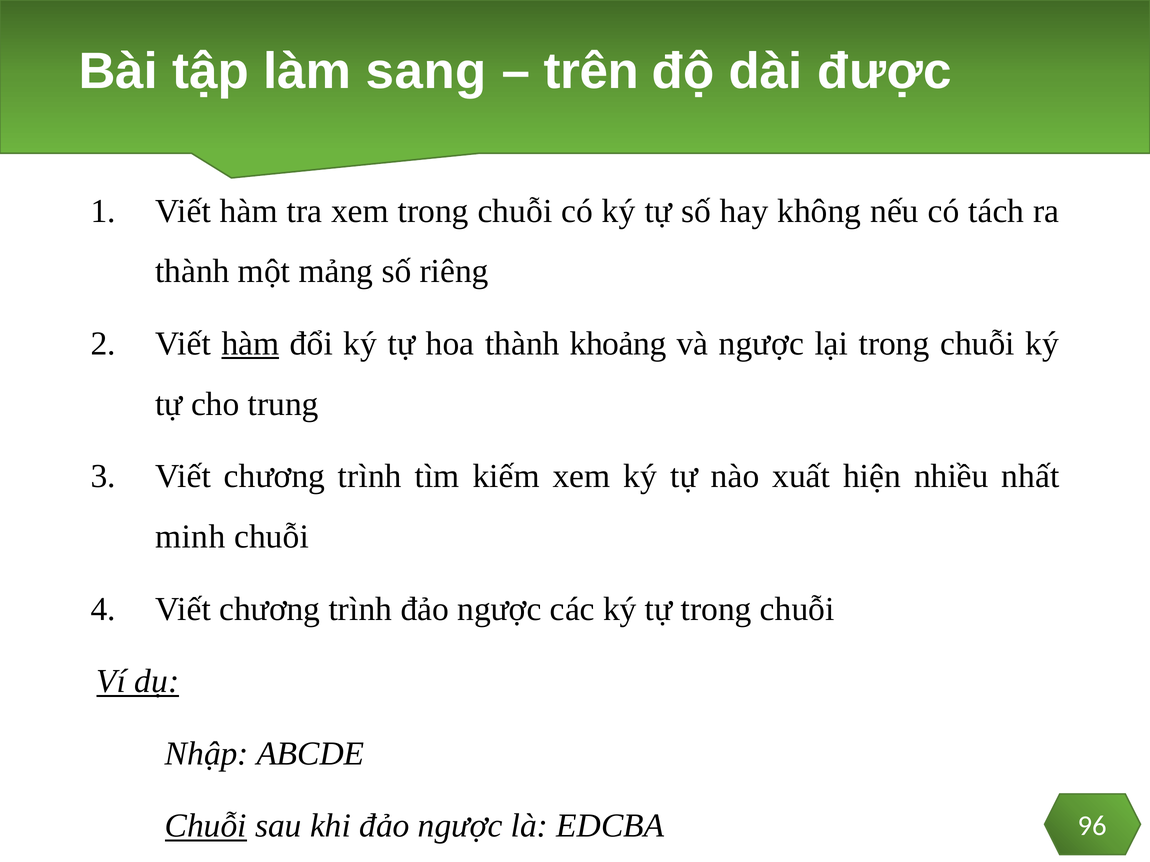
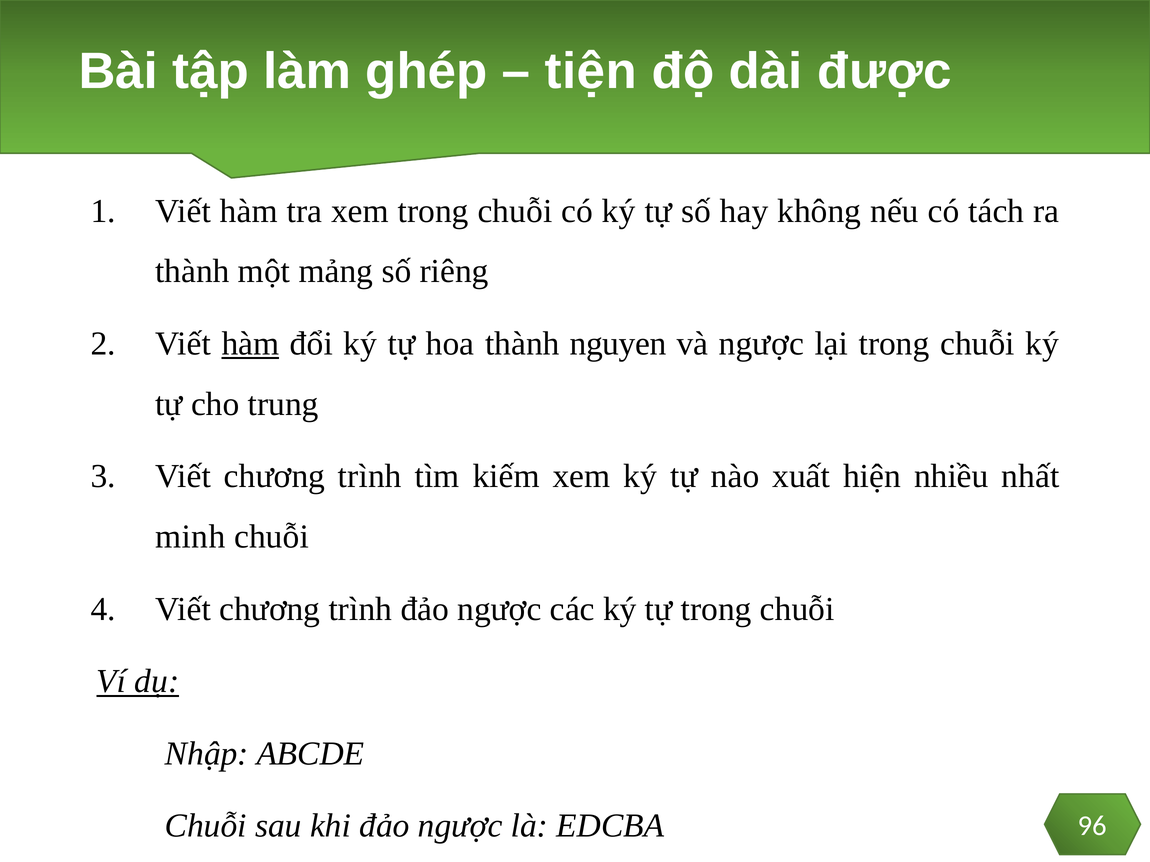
sang: sang -> ghép
trên: trên -> tiện
khoảng: khoảng -> nguyen
Chuỗi at (206, 826) underline: present -> none
